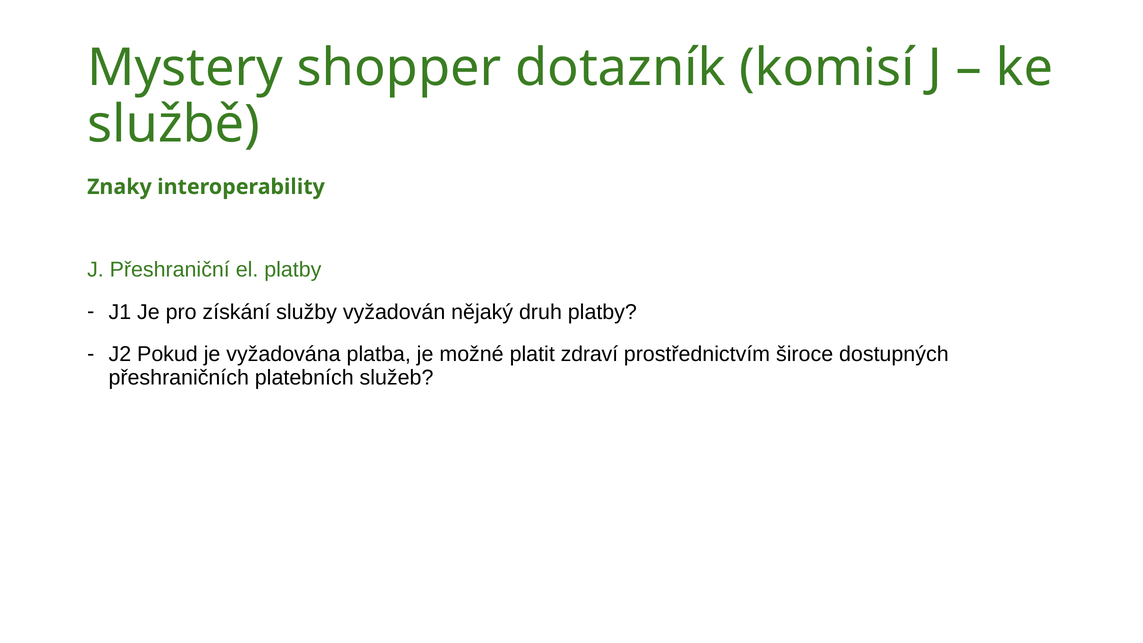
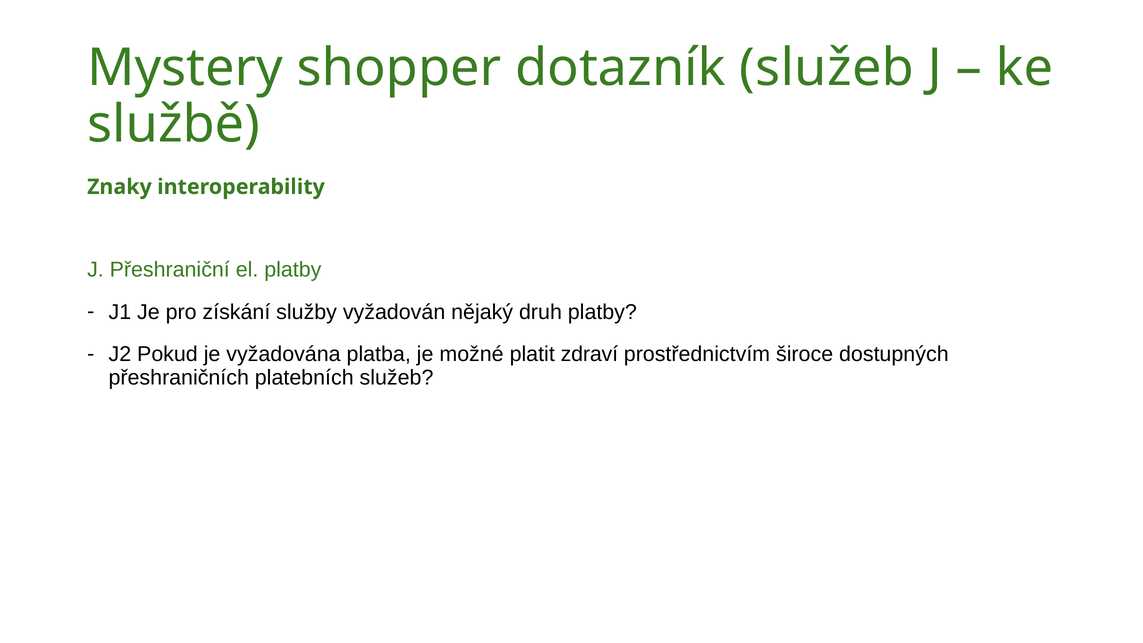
dotazník komisí: komisí -> služeb
